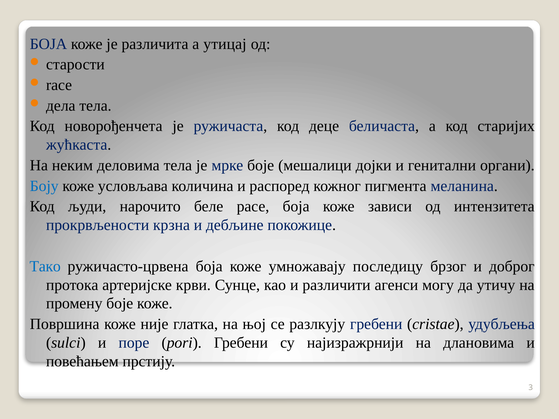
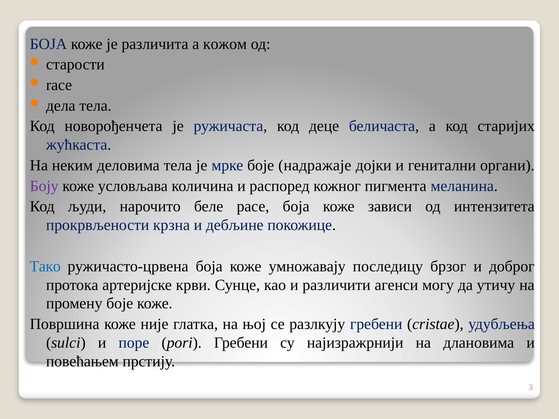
утицај: утицај -> кожом
мешалици: мешалици -> надражаје
Боју colour: blue -> purple
